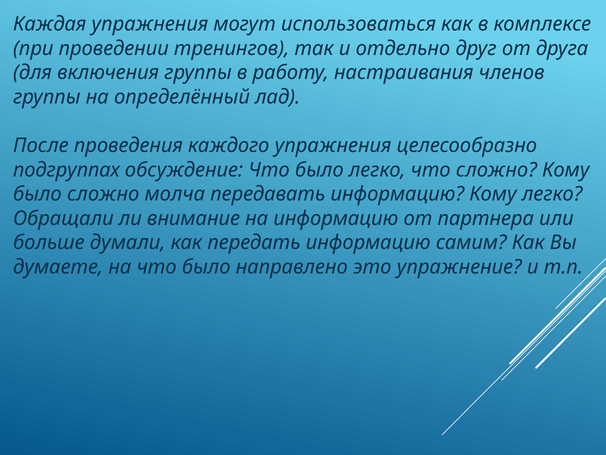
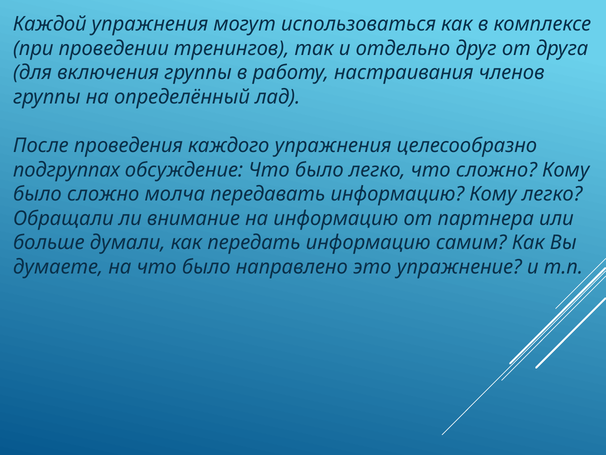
Каждая: Каждая -> Каждой
